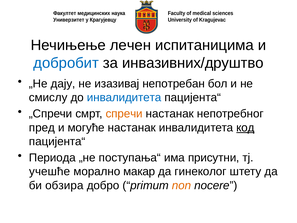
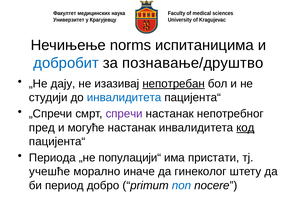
лечен: лечен -> norms
инвазивних/друштво: инвазивних/друштво -> познавање/друштво
непотребан underline: none -> present
смислу: смислу -> студији
спречи colour: orange -> purple
поступања“: поступања“ -> популацији“
присутни: присутни -> пристати
макар: макар -> иначе
обзира: обзира -> период
non colour: orange -> blue
